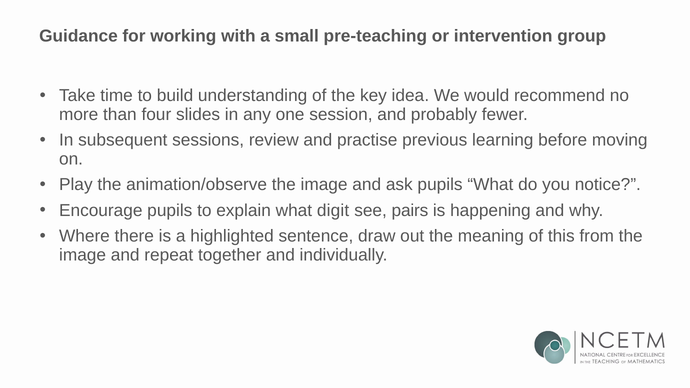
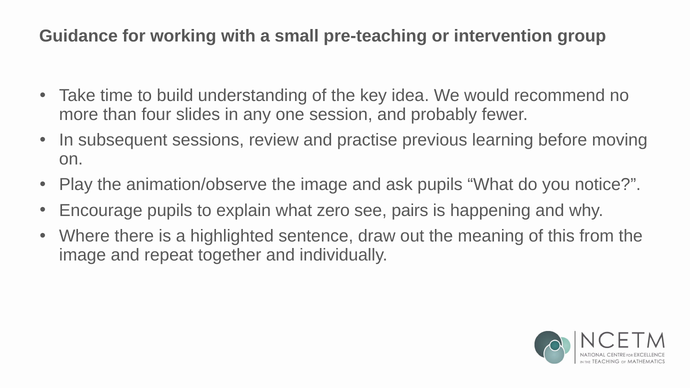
digit: digit -> zero
